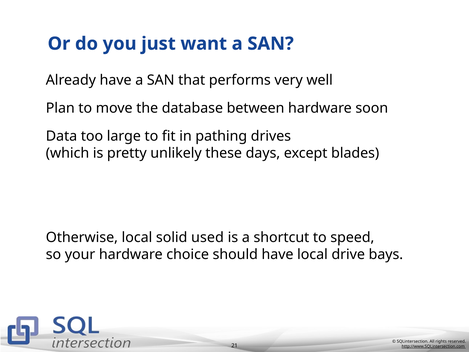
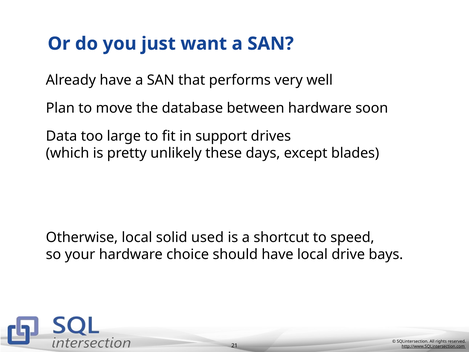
pathing: pathing -> support
